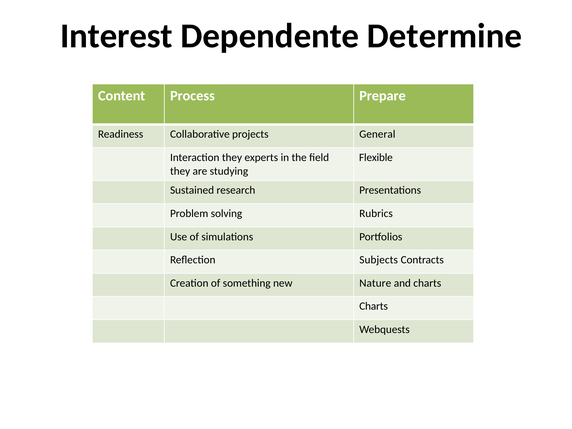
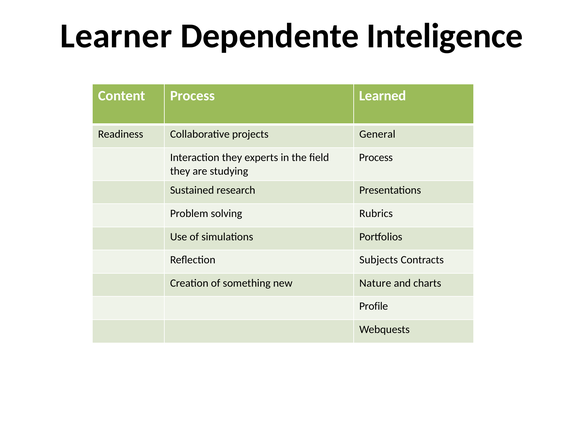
Interest: Interest -> Learner
Determine: Determine -> Inteligence
Prepare: Prepare -> Learned
Flexible at (376, 157): Flexible -> Process
Charts at (374, 306): Charts -> Profile
